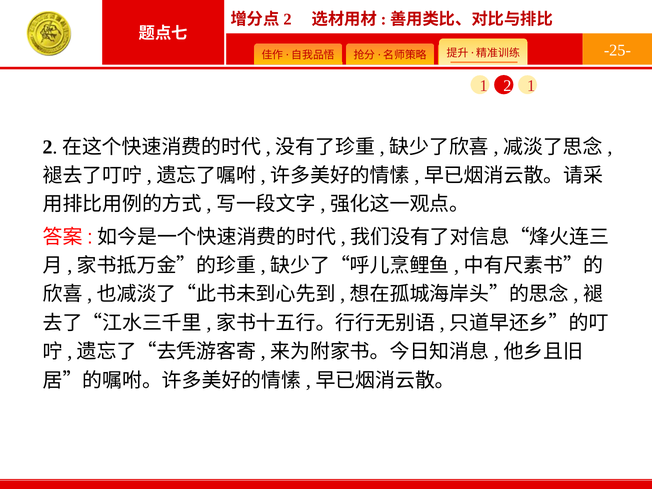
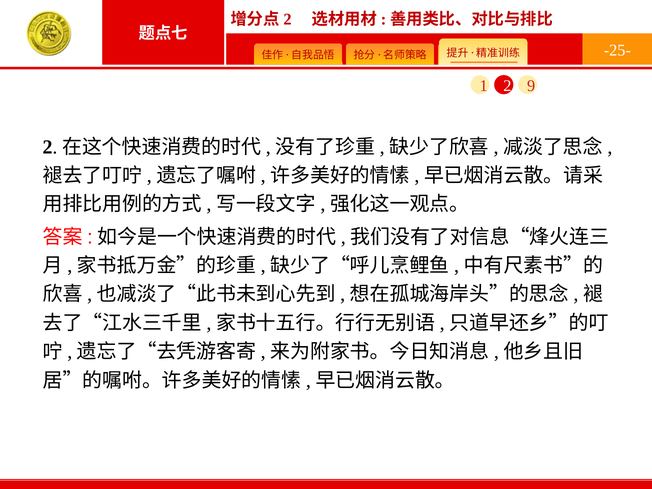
2 1: 1 -> 9
